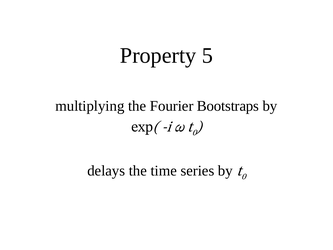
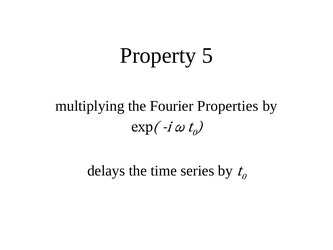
Bootstraps: Bootstraps -> Properties
